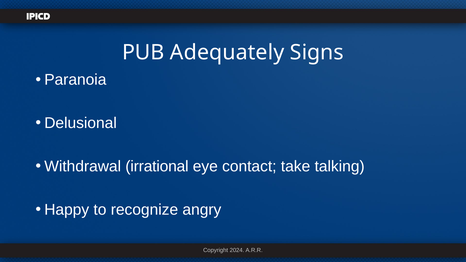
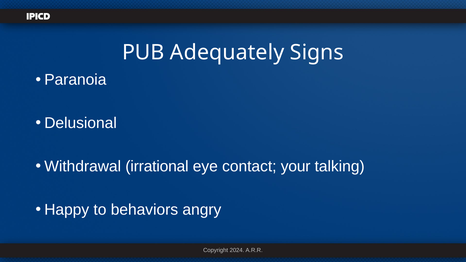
take: take -> your
recognize: recognize -> behaviors
